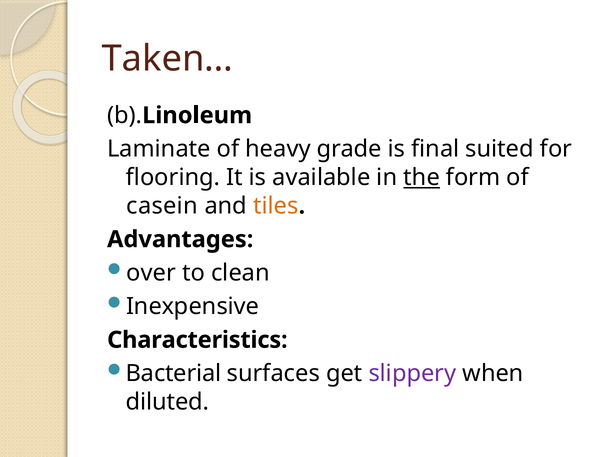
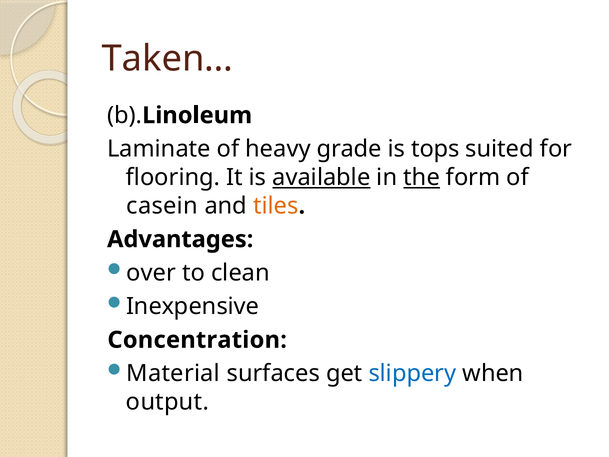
final: final -> tops
available underline: none -> present
Characteristics: Characteristics -> Concentration
Bacterial: Bacterial -> Material
slippery colour: purple -> blue
diluted: diluted -> output
